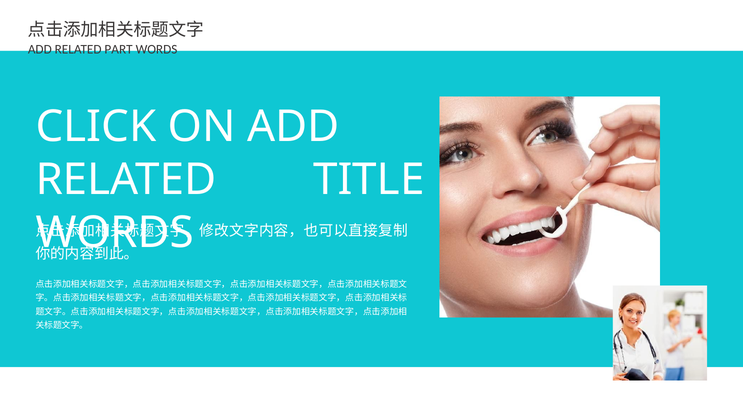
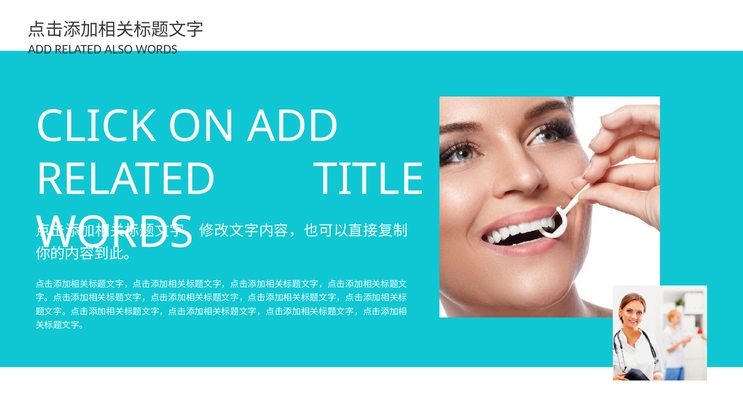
PART: PART -> ALSO
